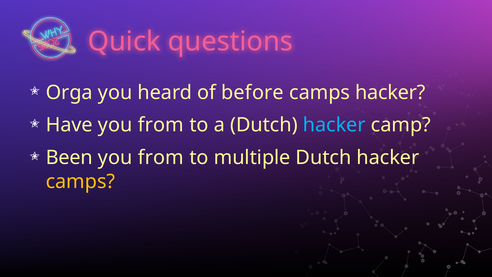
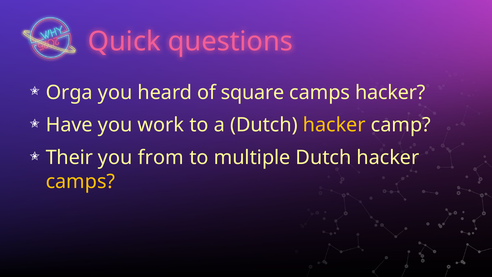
before: before -> square
Have you from: from -> work
hacker at (334, 125) colour: light blue -> yellow
Been: Been -> Their
